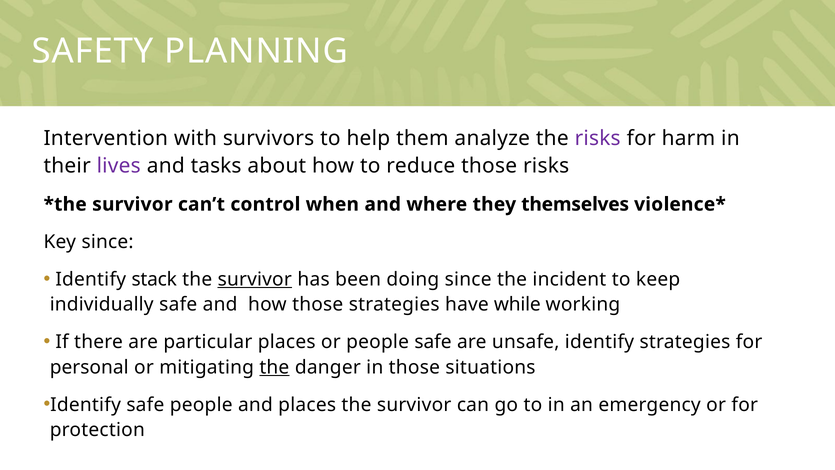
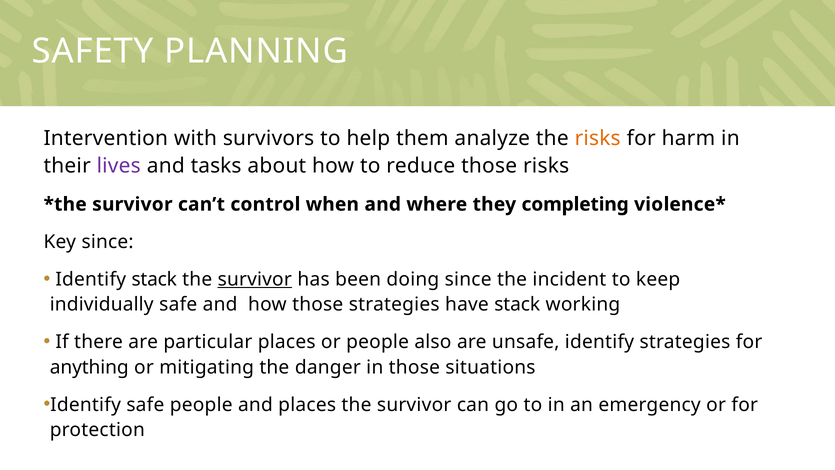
risks at (598, 138) colour: purple -> orange
themselves: themselves -> completing
have while: while -> stack
people safe: safe -> also
personal: personal -> anything
the at (274, 367) underline: present -> none
